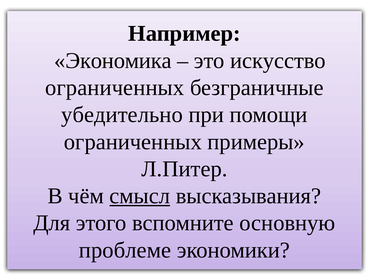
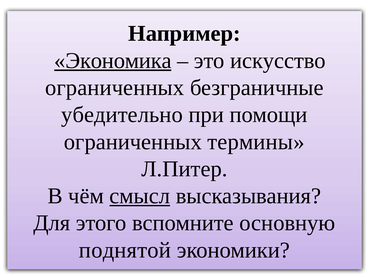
Экономика underline: none -> present
примеры: примеры -> термины
проблеме: проблеме -> поднятой
